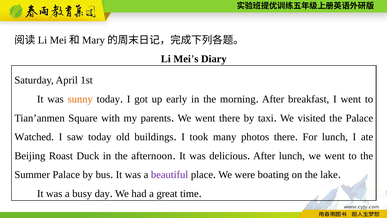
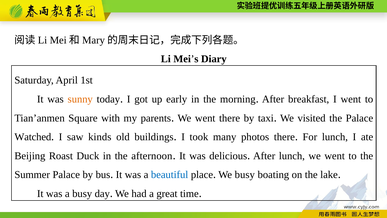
saw today: today -> kinds
beautiful colour: purple -> blue
We were: were -> busy
